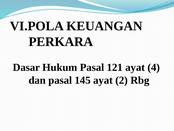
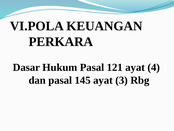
2: 2 -> 3
